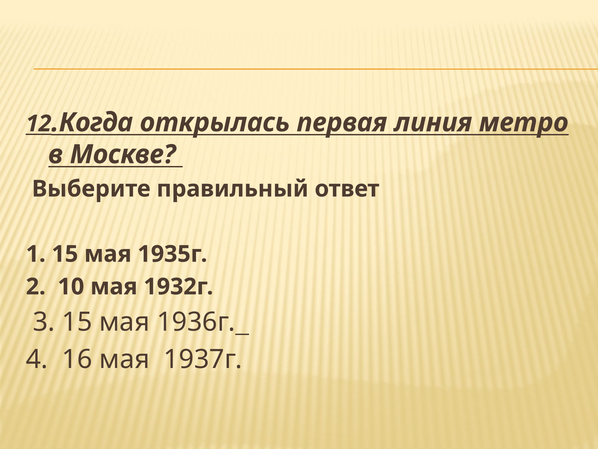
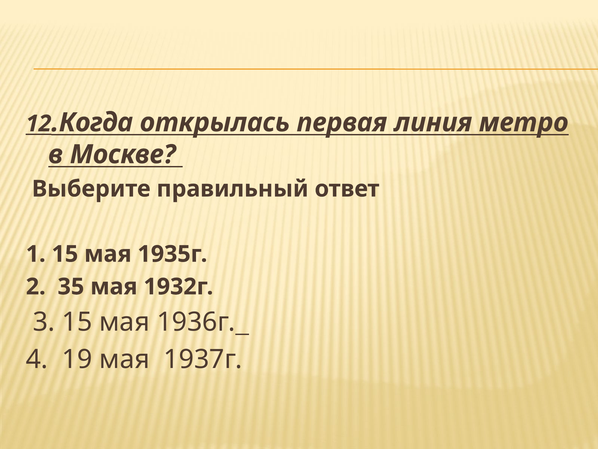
10: 10 -> 35
16: 16 -> 19
